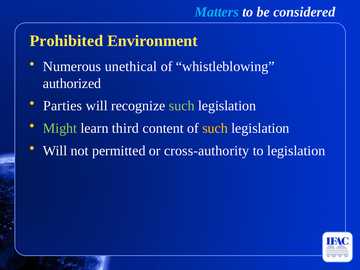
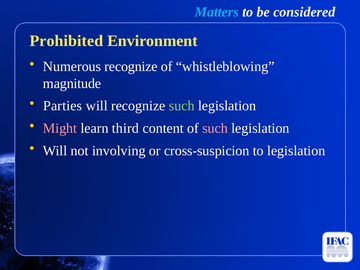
Numerous unethical: unethical -> recognize
authorized: authorized -> magnitude
Might colour: light green -> pink
such at (215, 128) colour: yellow -> pink
permitted: permitted -> involving
cross-authority: cross-authority -> cross-suspicion
